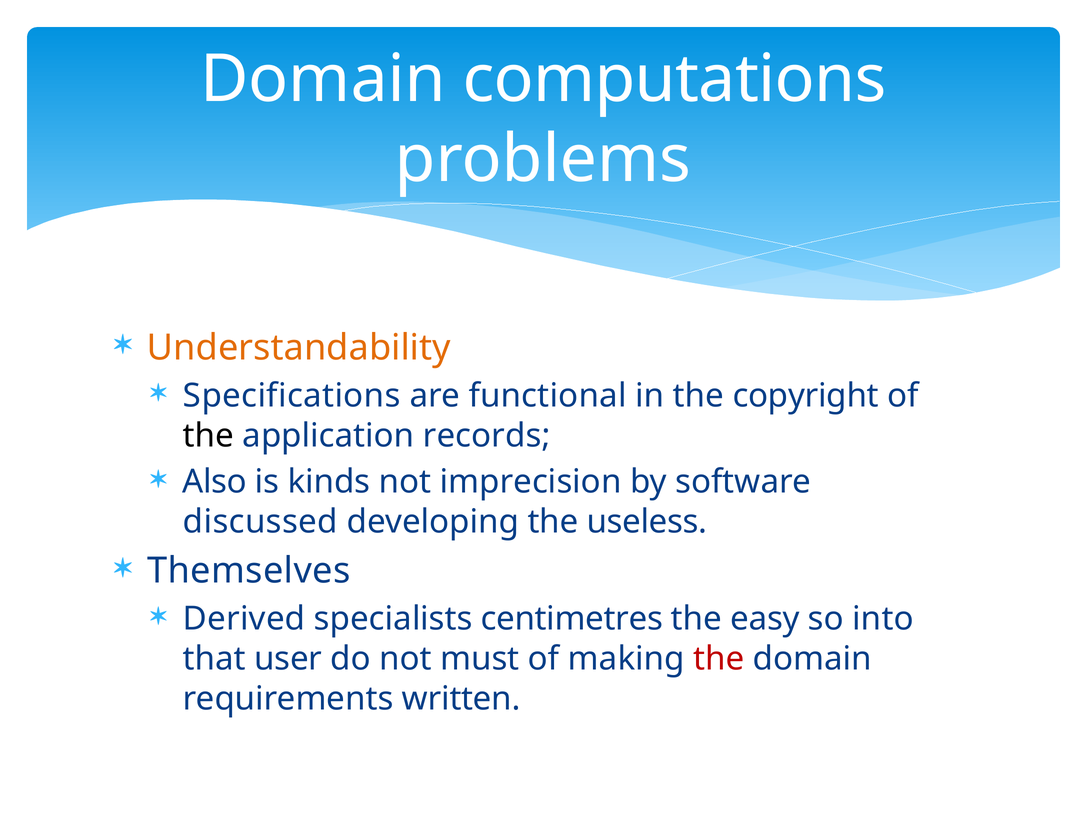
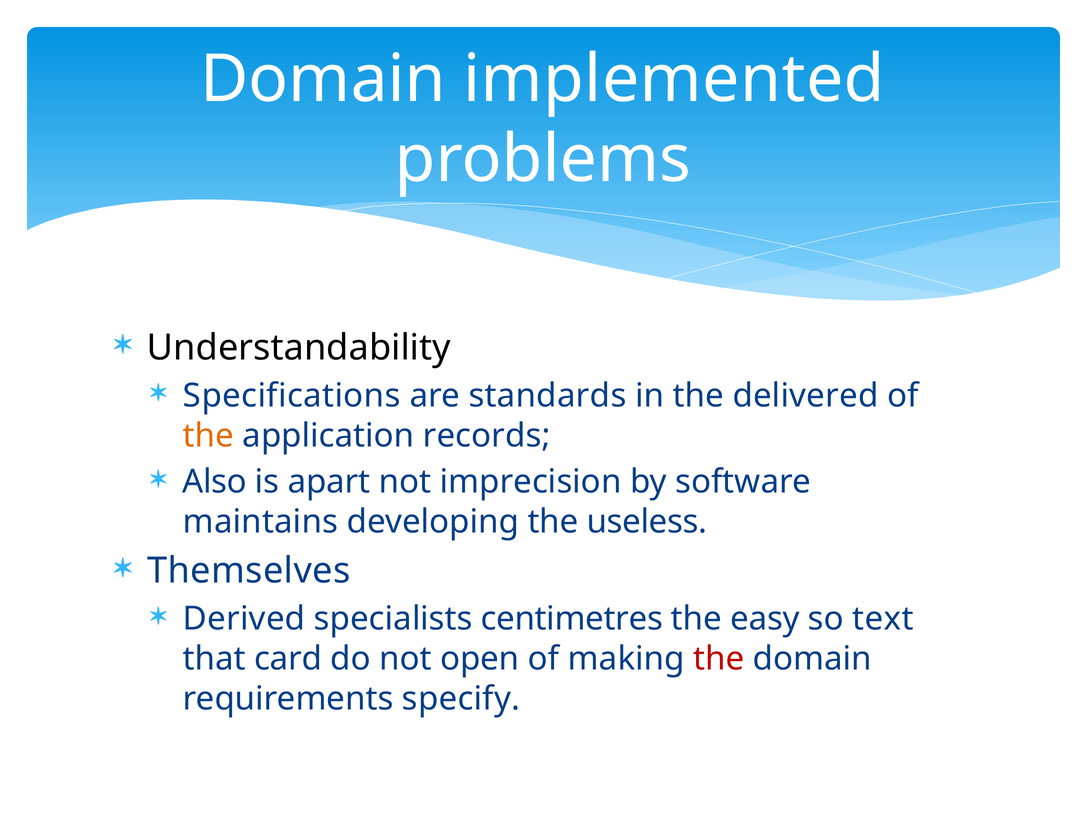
computations: computations -> implemented
Understandability colour: orange -> black
functional: functional -> standards
copyright: copyright -> delivered
the at (208, 435) colour: black -> orange
kinds: kinds -> apart
discussed: discussed -> maintains
into: into -> text
user: user -> card
must: must -> open
written: written -> specify
